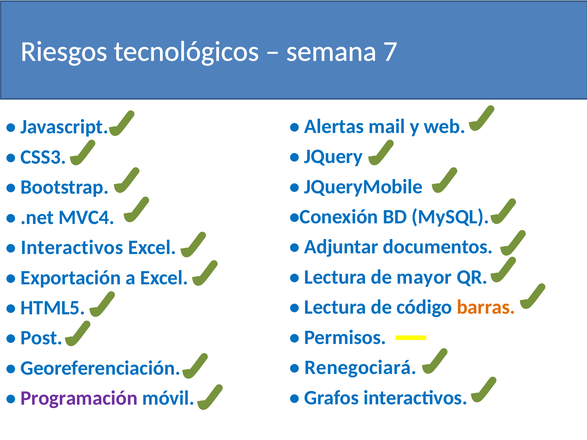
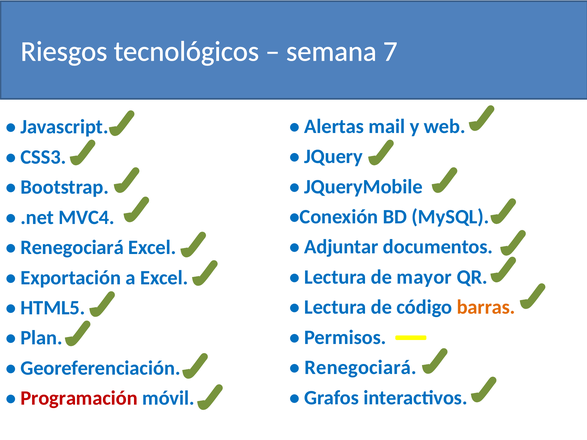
Interactivos at (72, 248): Interactivos -> Renegociará
Post: Post -> Plan
Programación colour: purple -> red
